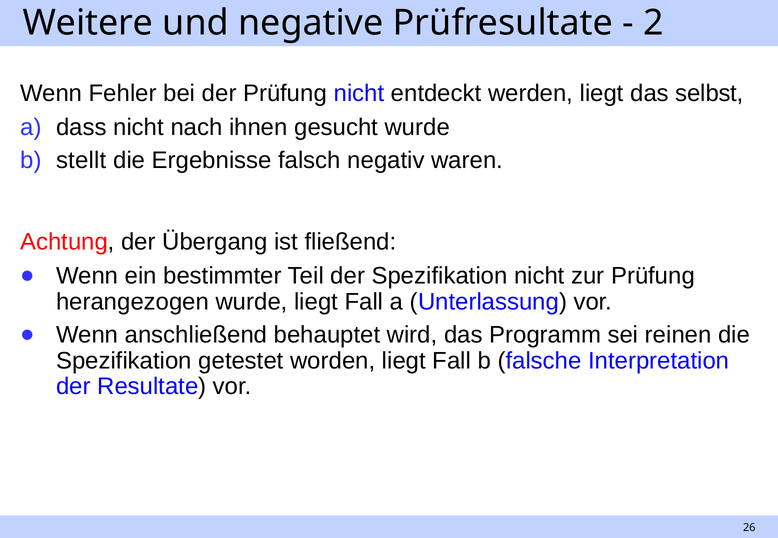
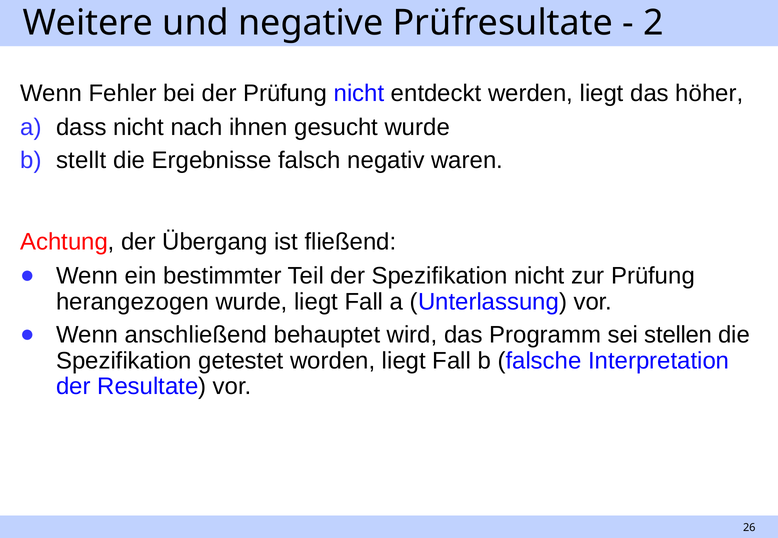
selbst: selbst -> höher
reinen: reinen -> stellen
